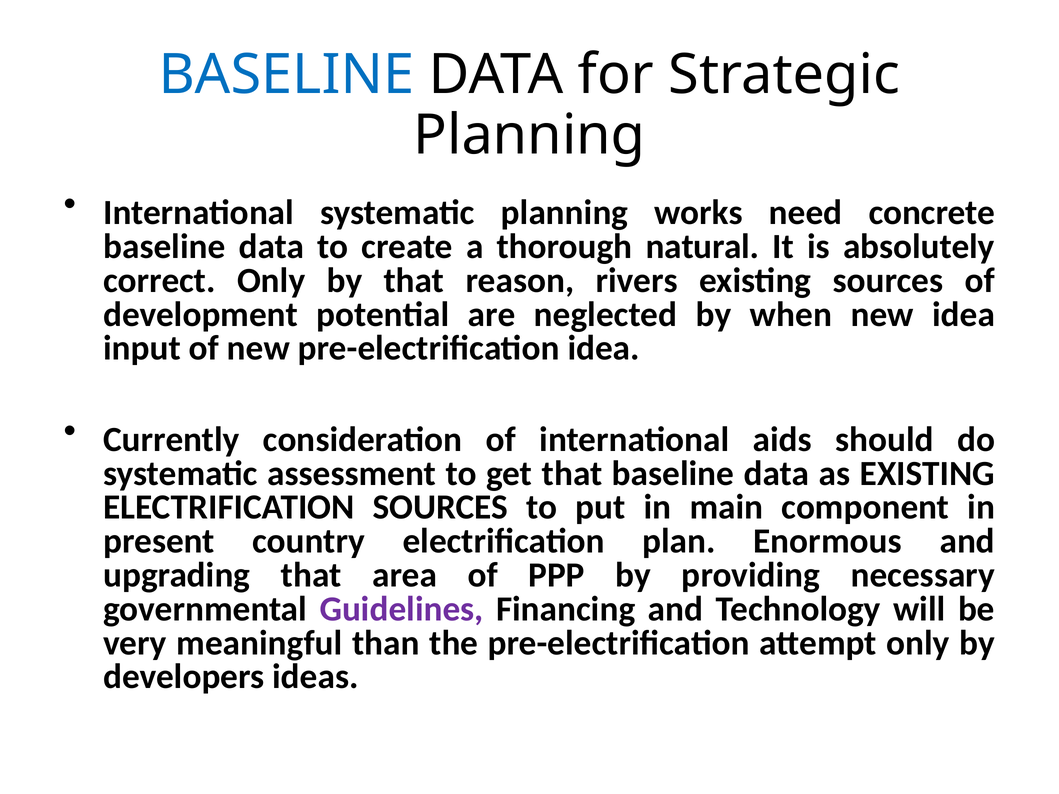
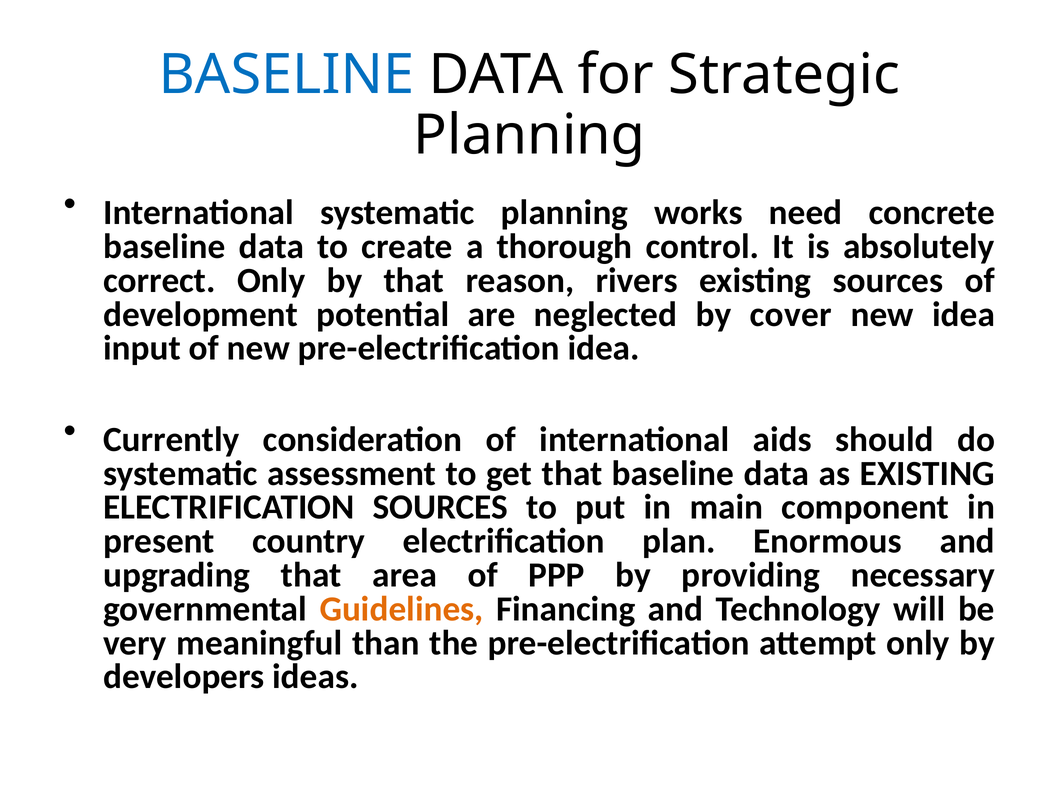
natural: natural -> control
when: when -> cover
Guidelines colour: purple -> orange
